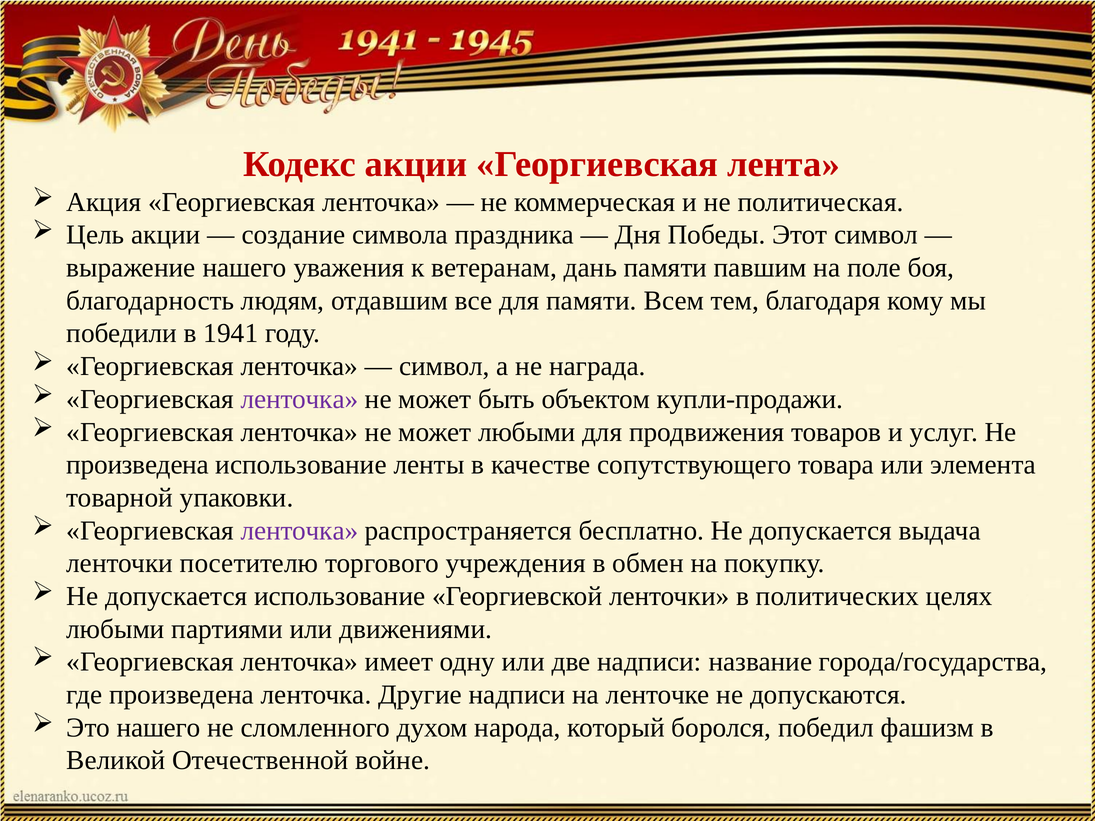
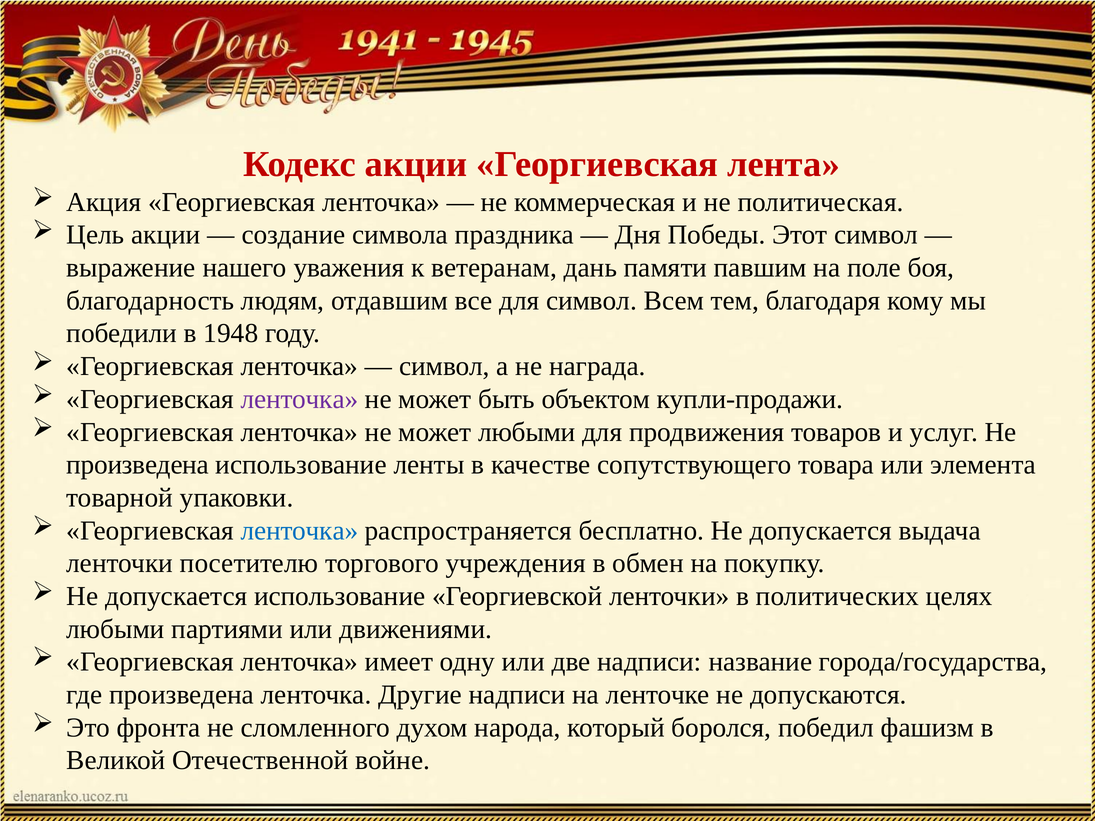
для памяти: памяти -> символ
1941: 1941 -> 1948
ленточка at (299, 531) colour: purple -> blue
Это нашего: нашего -> фронта
